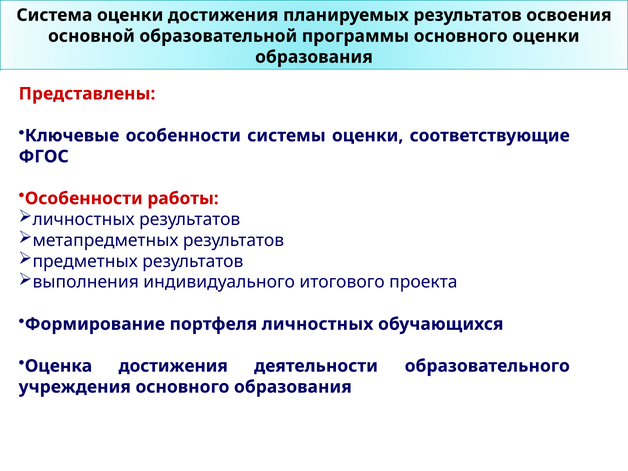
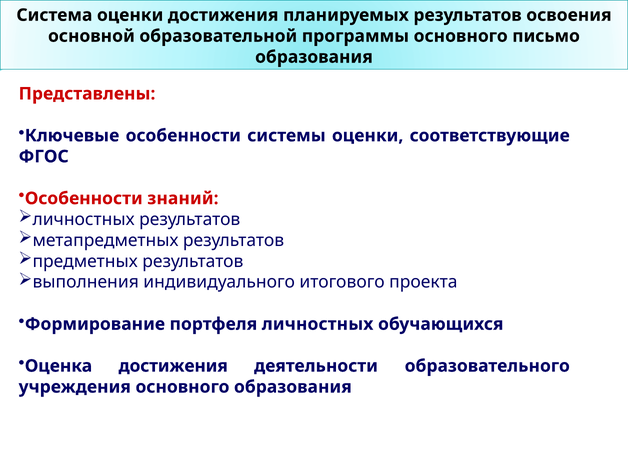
основного оценки: оценки -> письмо
работы: работы -> знаний
